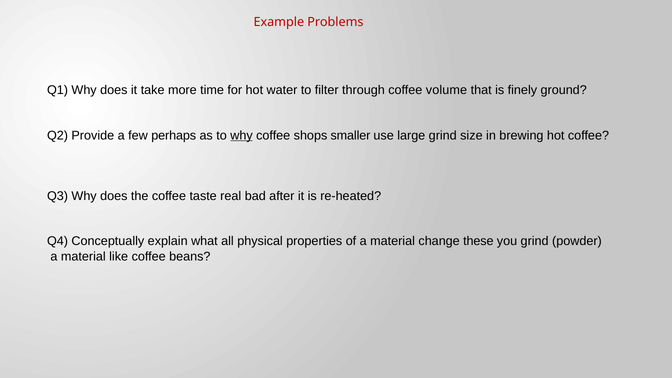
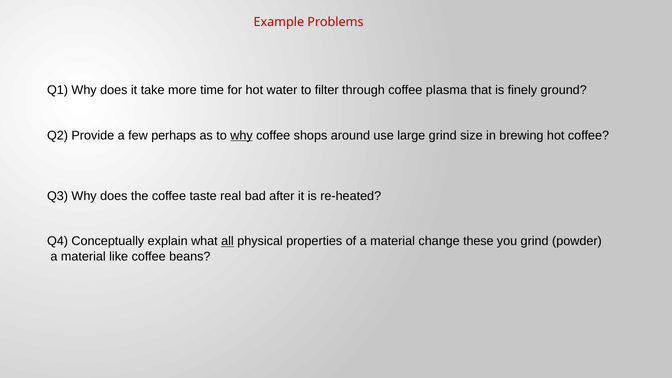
volume: volume -> plasma
smaller: smaller -> around
all underline: none -> present
